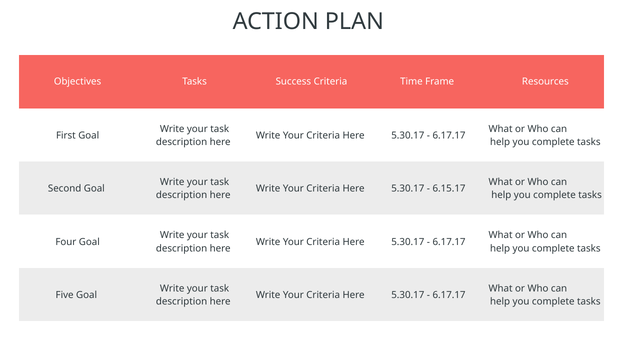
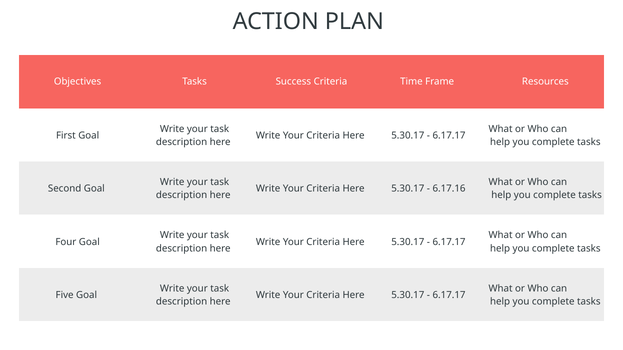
6.15.17: 6.15.17 -> 6.17.16
